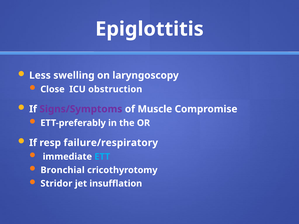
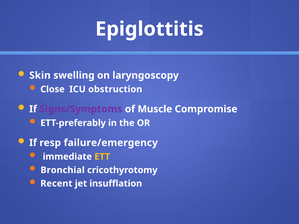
Less: Less -> Skin
failure/respiratory: failure/respiratory -> failure/emergency
ETT colour: light blue -> yellow
Stridor: Stridor -> Recent
